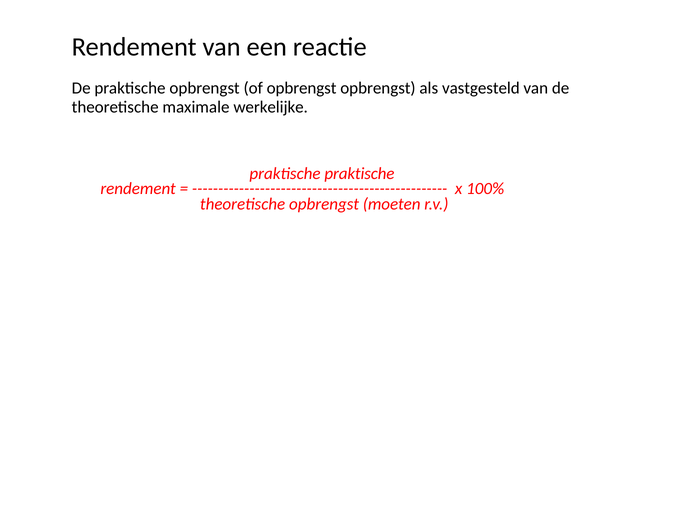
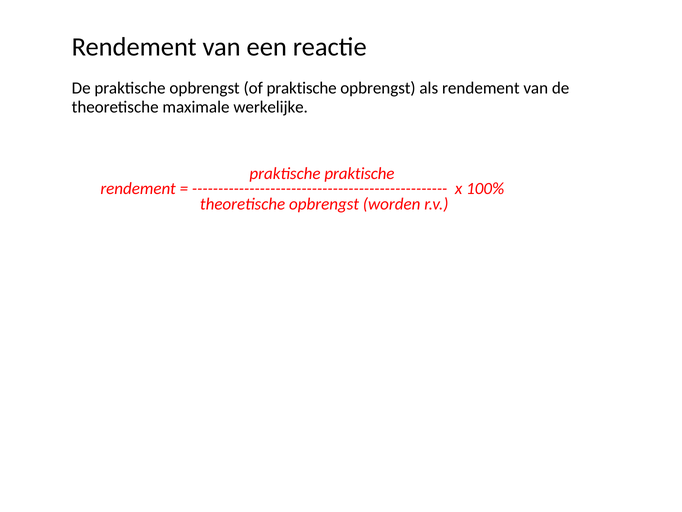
of opbrengst: opbrengst -> praktische
als vastgesteld: vastgesteld -> rendement
moeten: moeten -> worden
